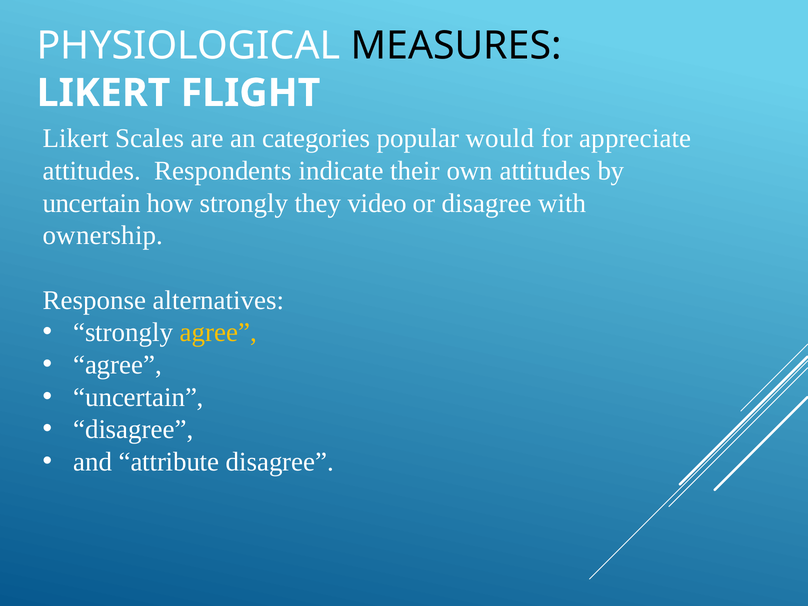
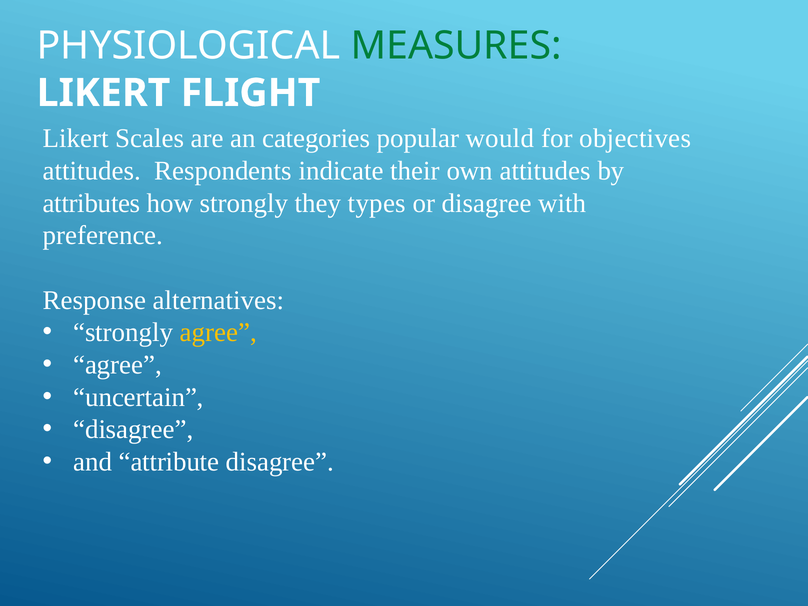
MEASURES colour: black -> green
appreciate: appreciate -> objectives
uncertain at (92, 203): uncertain -> attributes
video: video -> types
ownership: ownership -> preference
